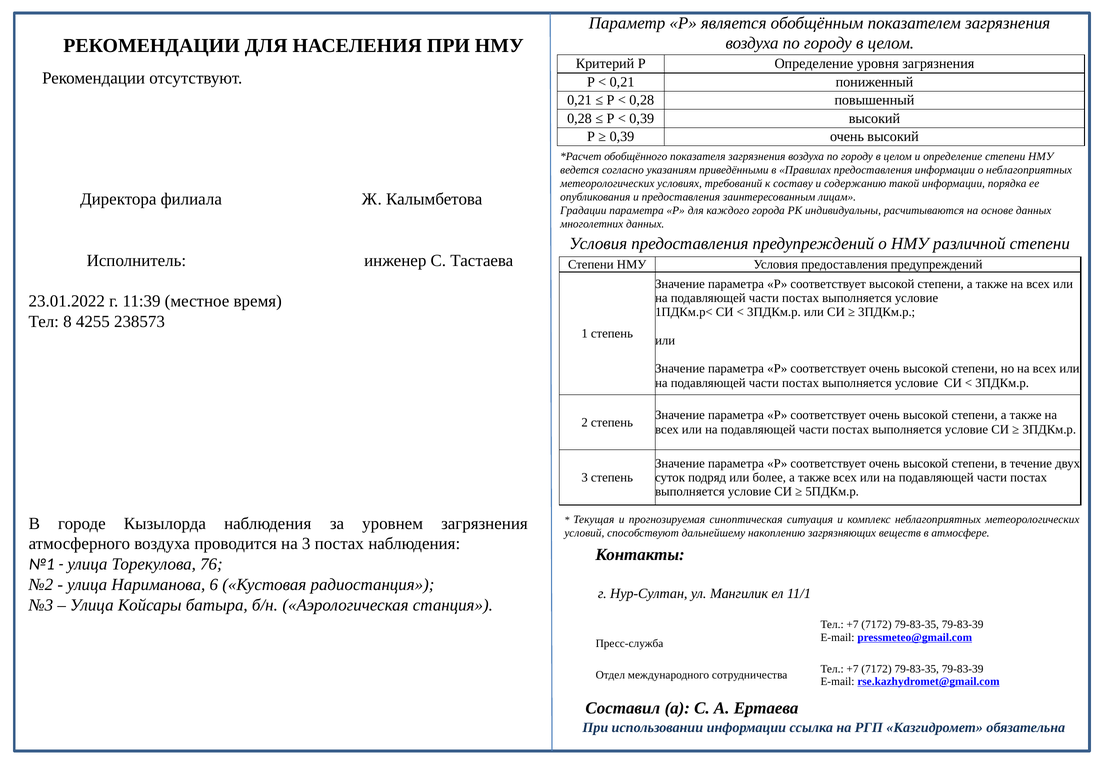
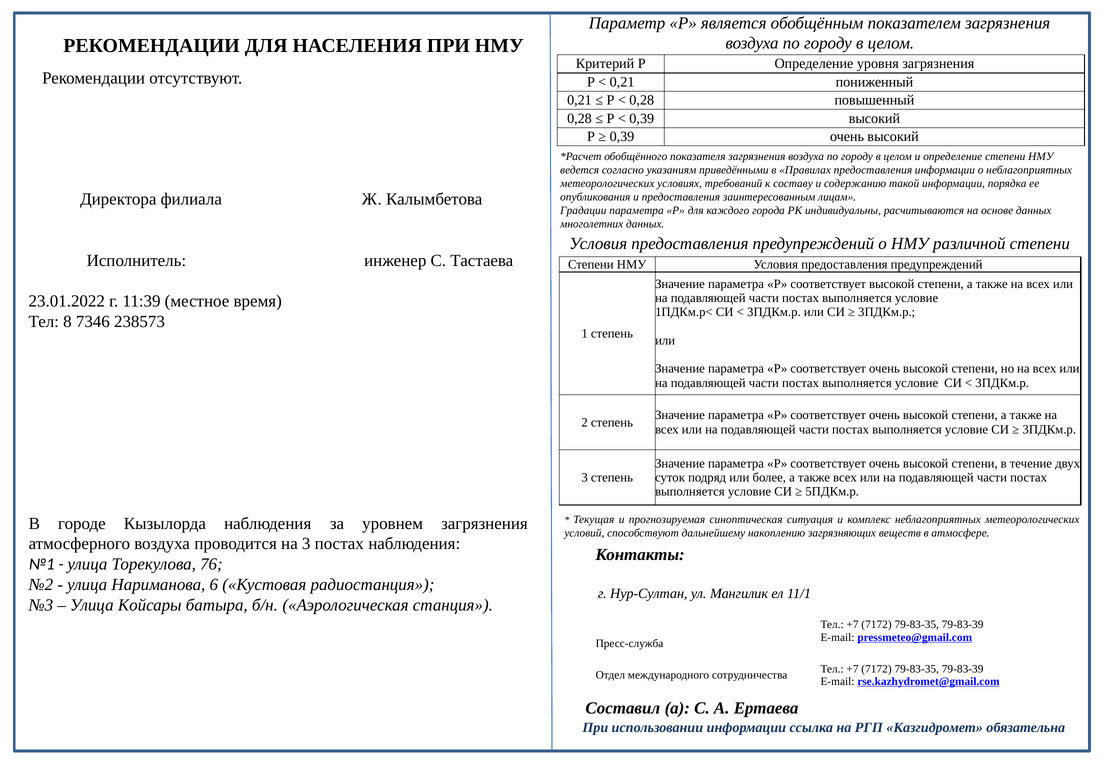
4255: 4255 -> 7346
